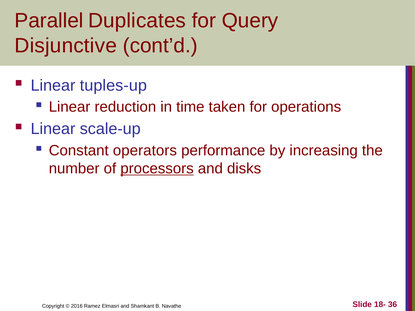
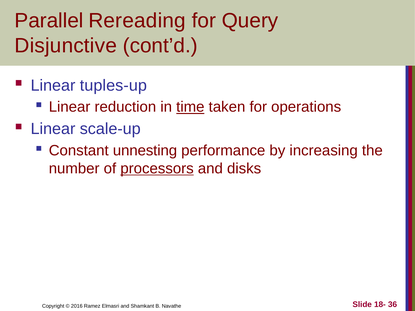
Duplicates: Duplicates -> Rereading
time underline: none -> present
operators: operators -> unnesting
